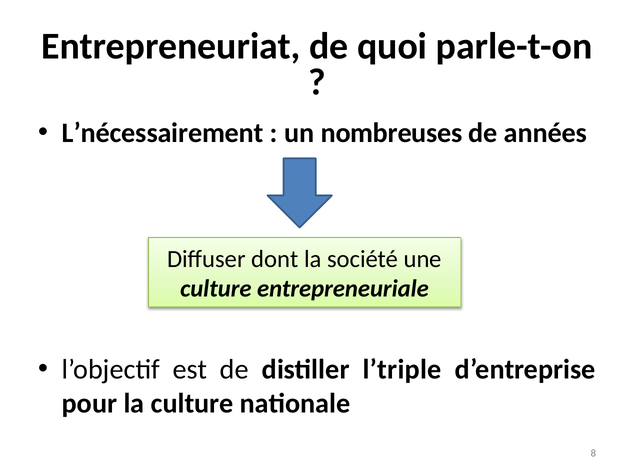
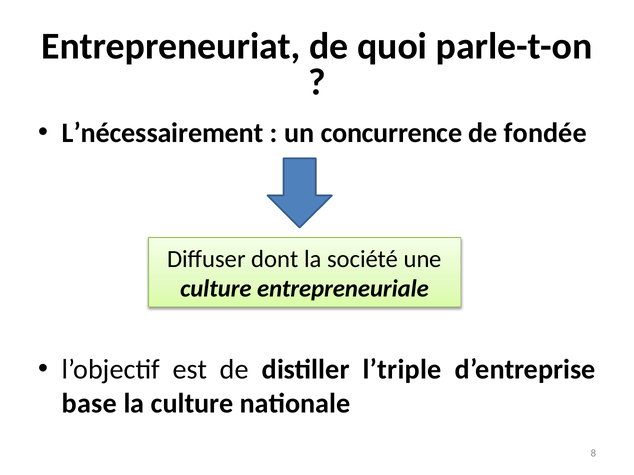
nombreuses: nombreuses -> concurrence
années: années -> fondée
pour: pour -> base
